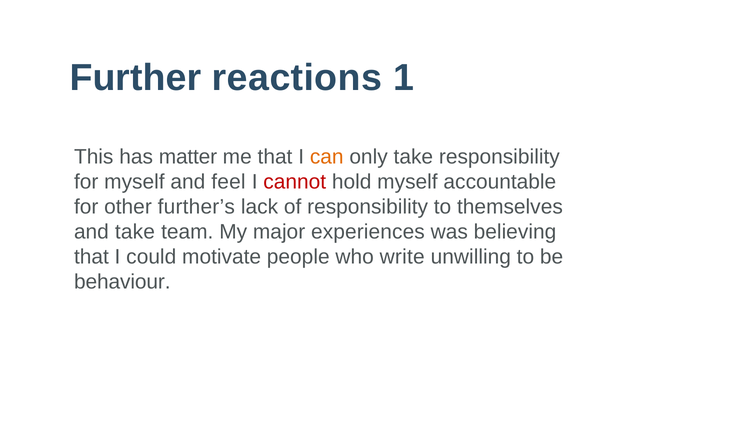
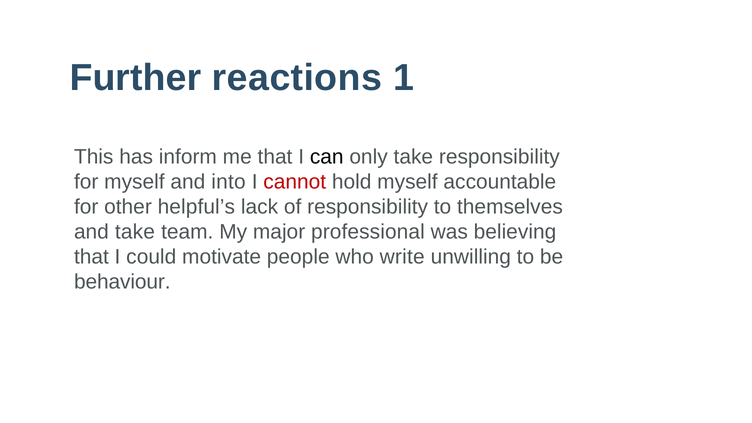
matter: matter -> inform
can colour: orange -> black
feel: feel -> into
further’s: further’s -> helpful’s
experiences: experiences -> professional
